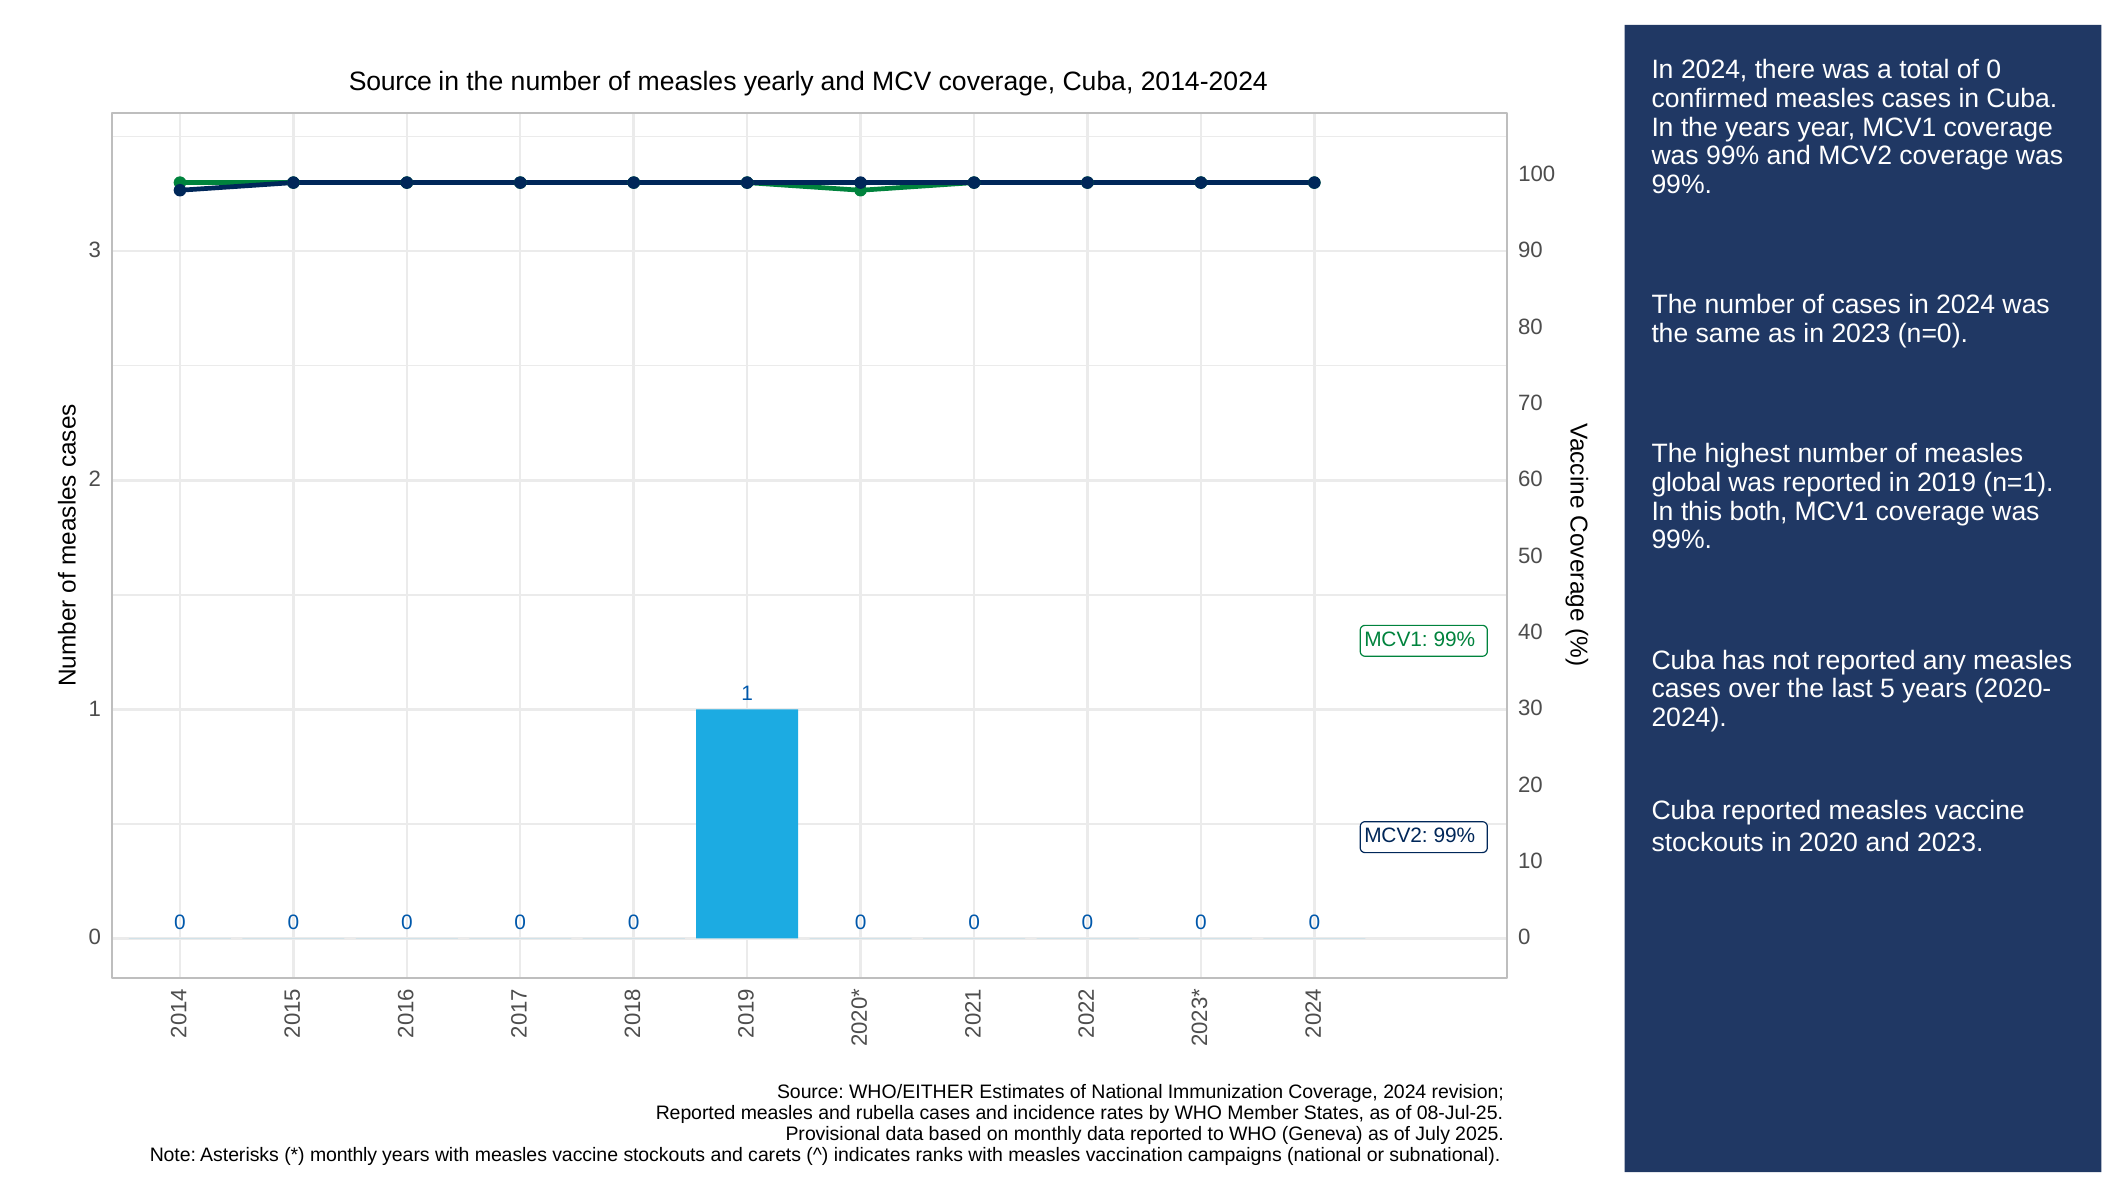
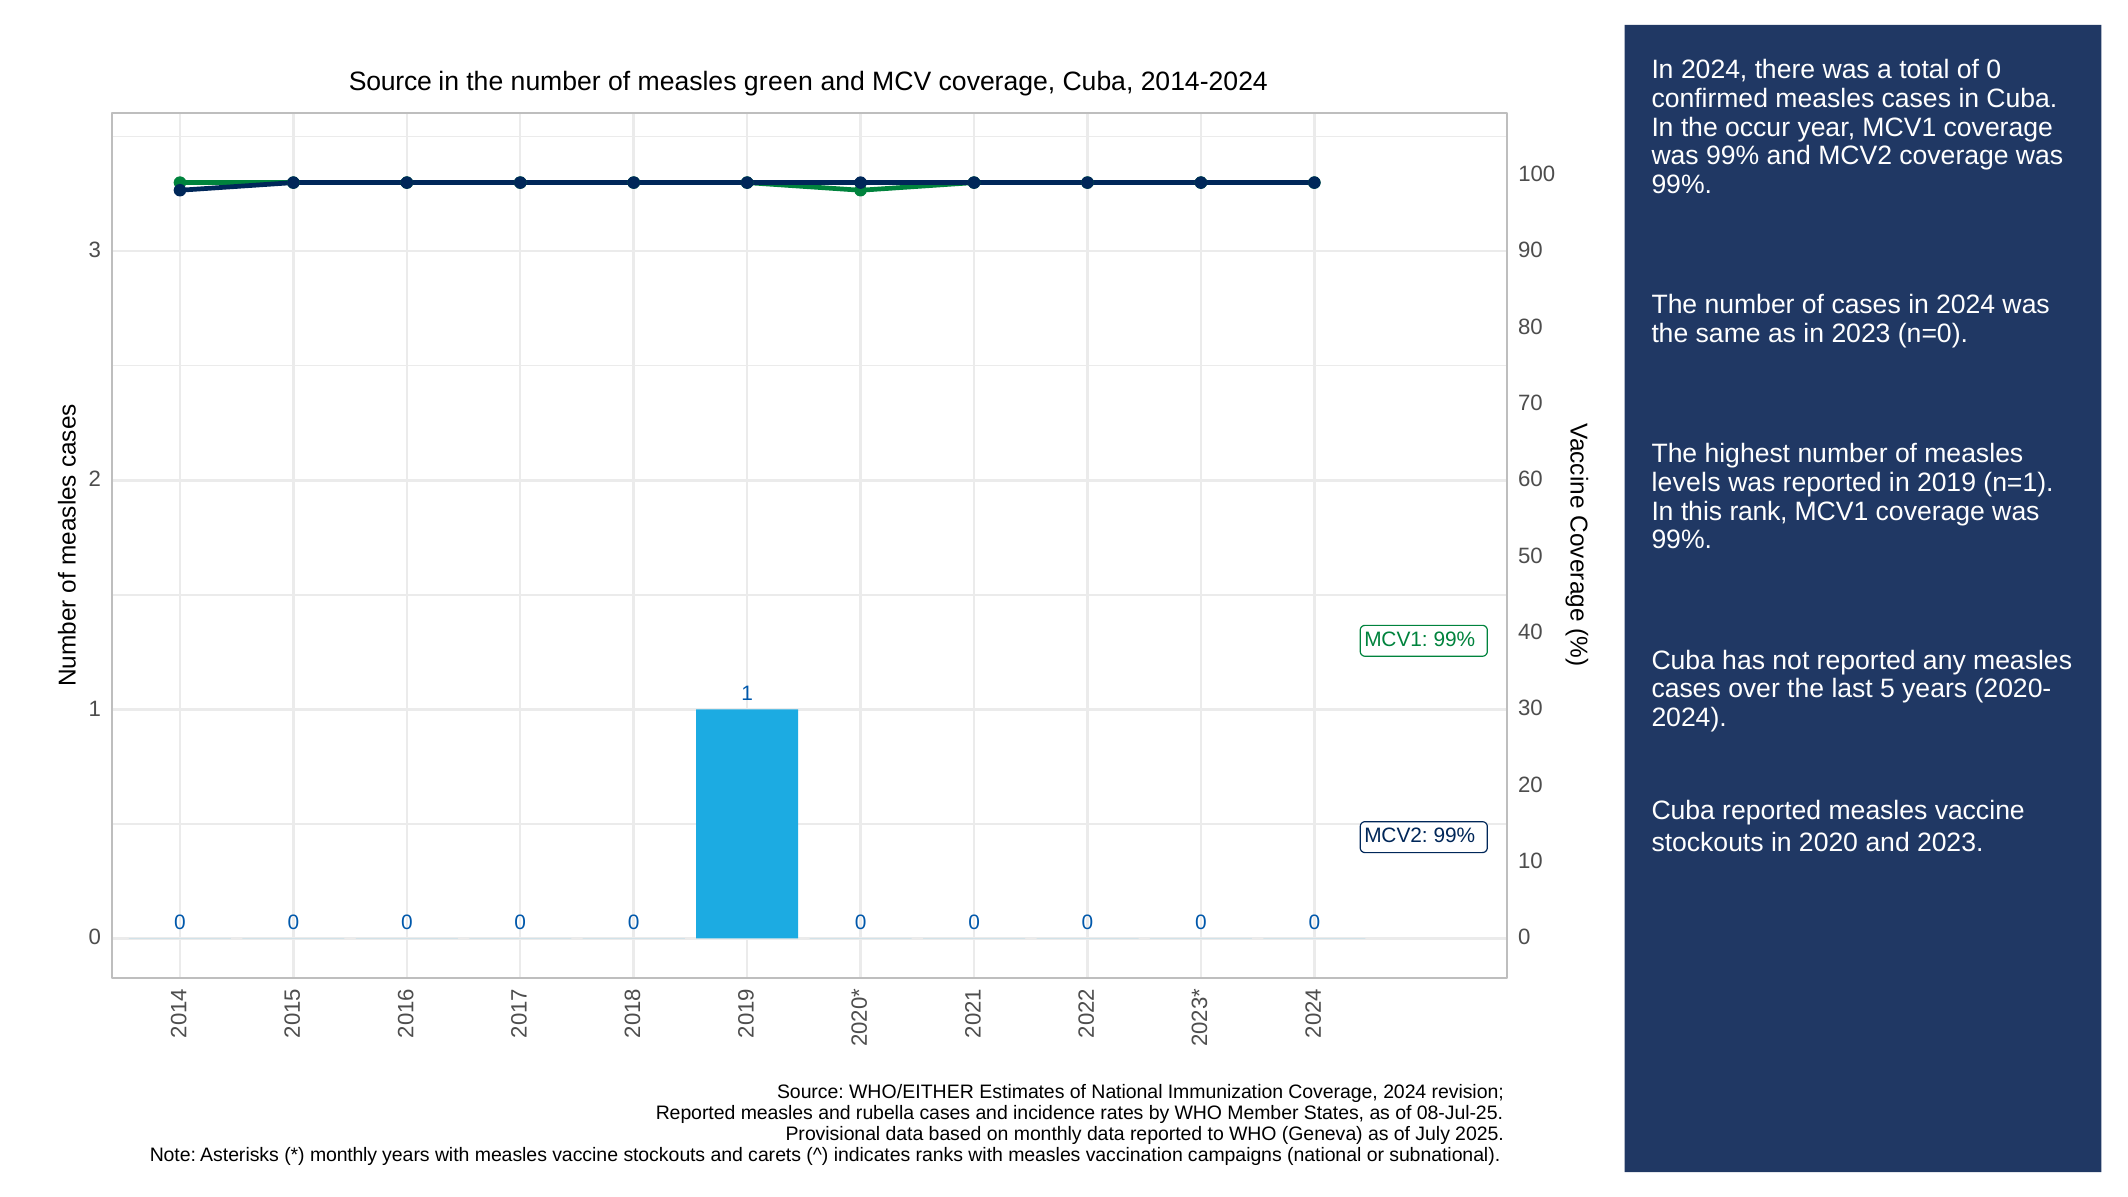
yearly: yearly -> green
the years: years -> occur
global: global -> levels
both: both -> rank
